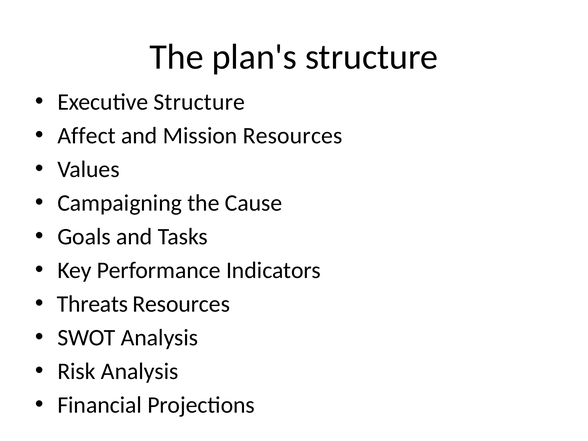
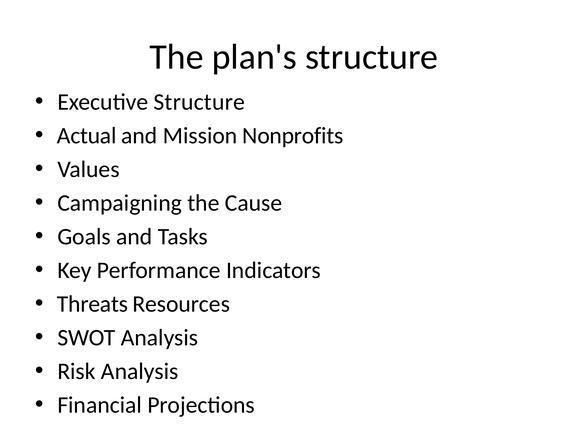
Affect: Affect -> Actual
Mission Resources: Resources -> Nonprofits
